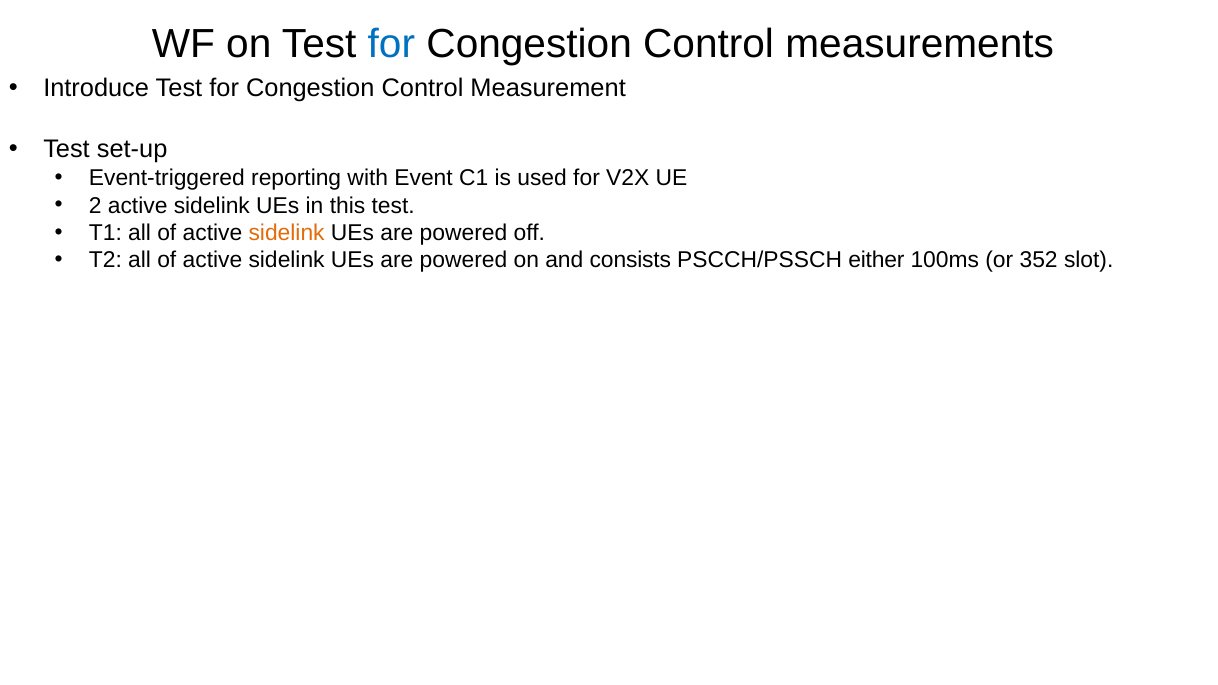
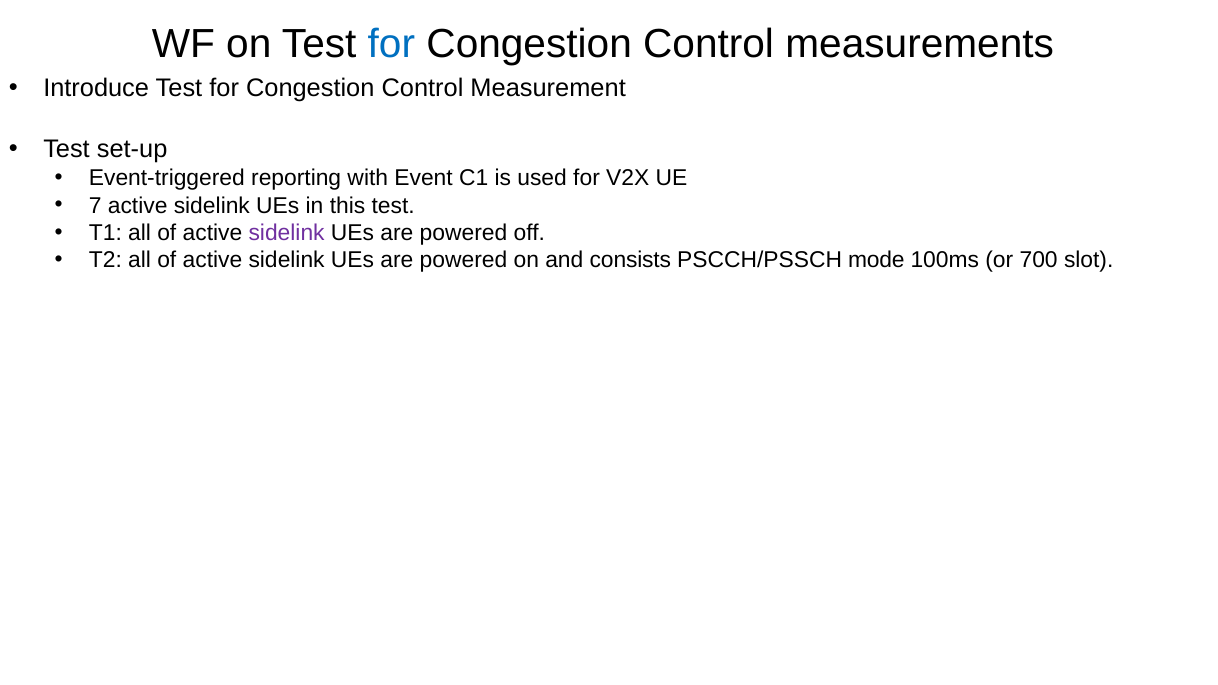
2: 2 -> 7
sidelink at (287, 233) colour: orange -> purple
either: either -> mode
352: 352 -> 700
